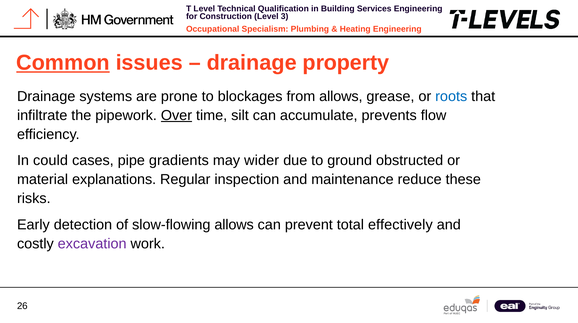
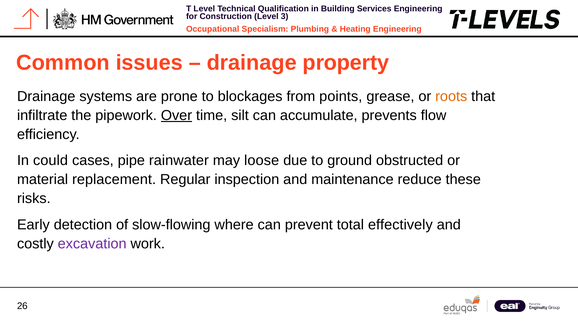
Common underline: present -> none
from allows: allows -> points
roots colour: blue -> orange
gradients: gradients -> rainwater
wider: wider -> loose
explanations: explanations -> replacement
slow-flowing allows: allows -> where
